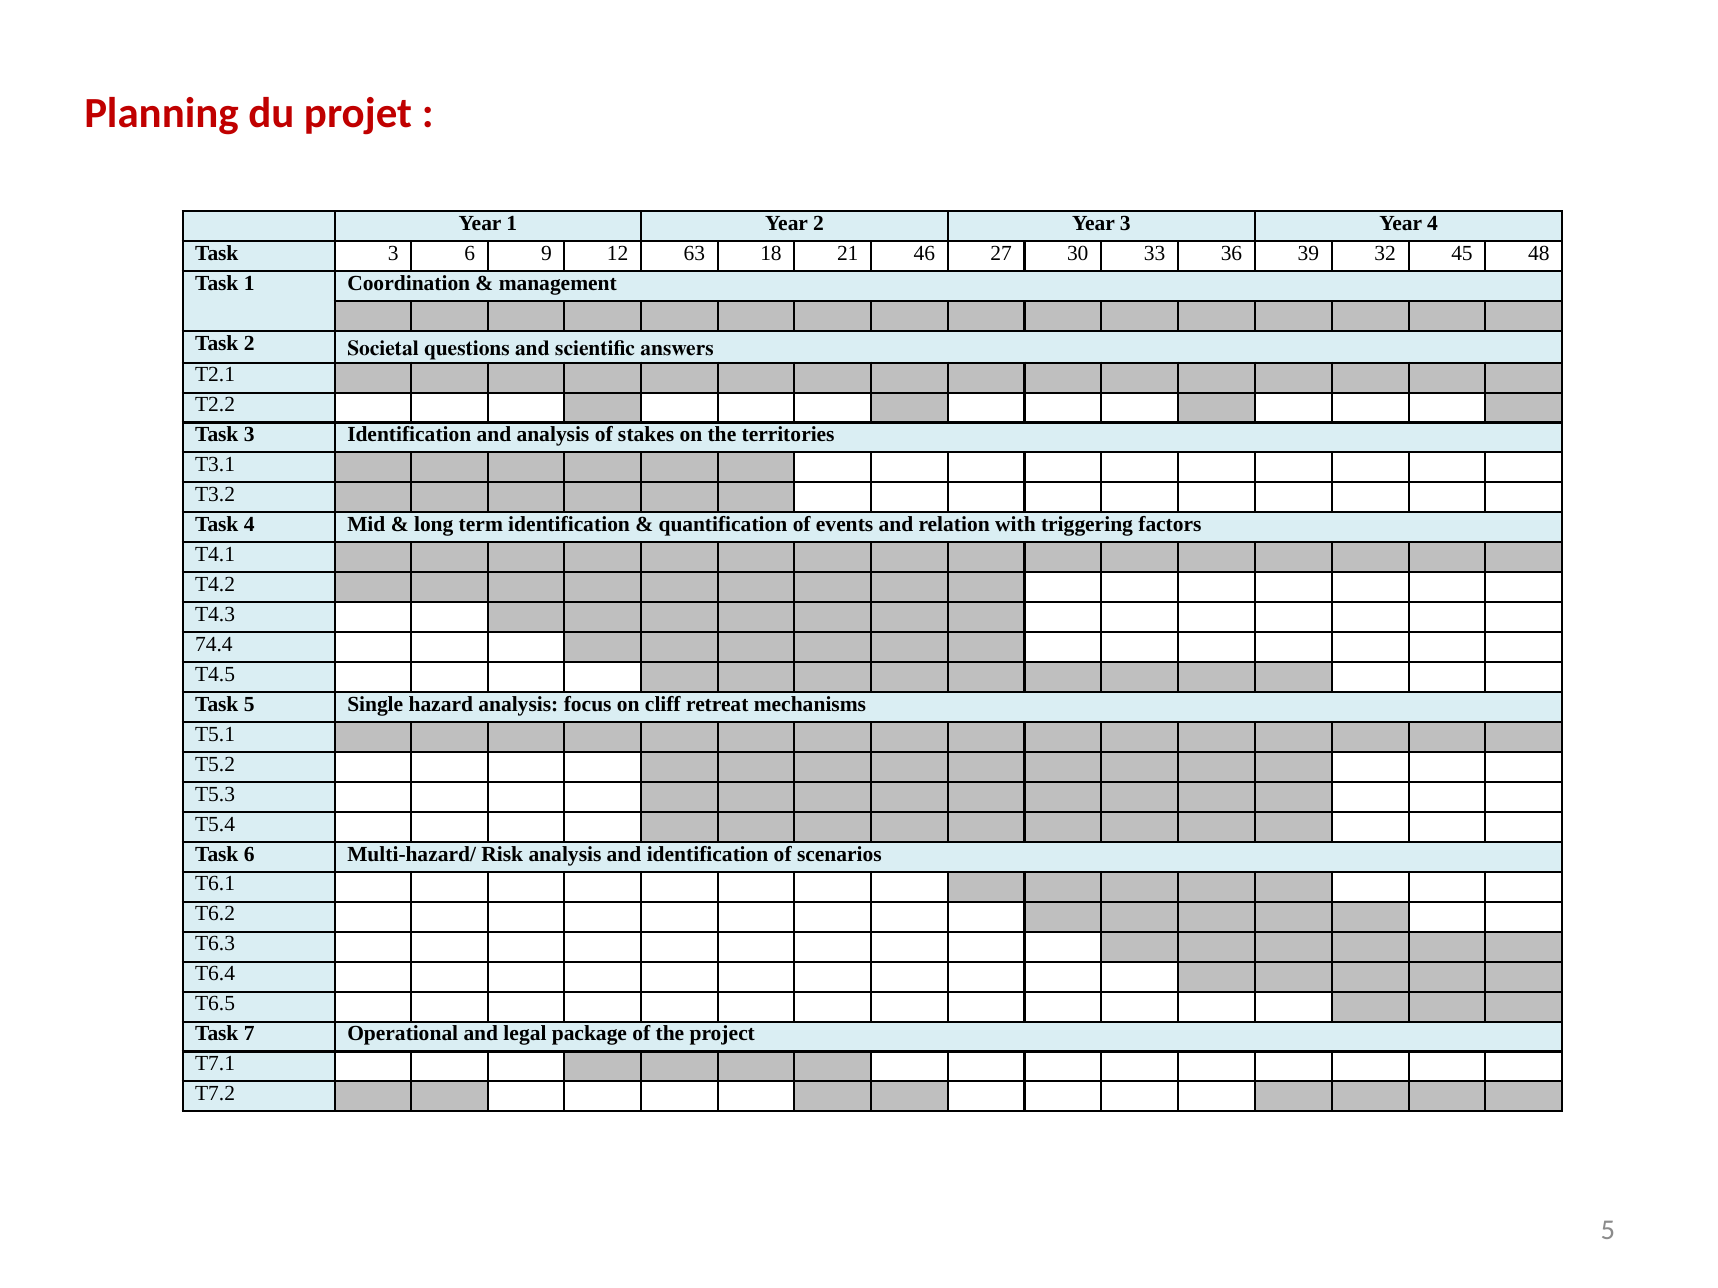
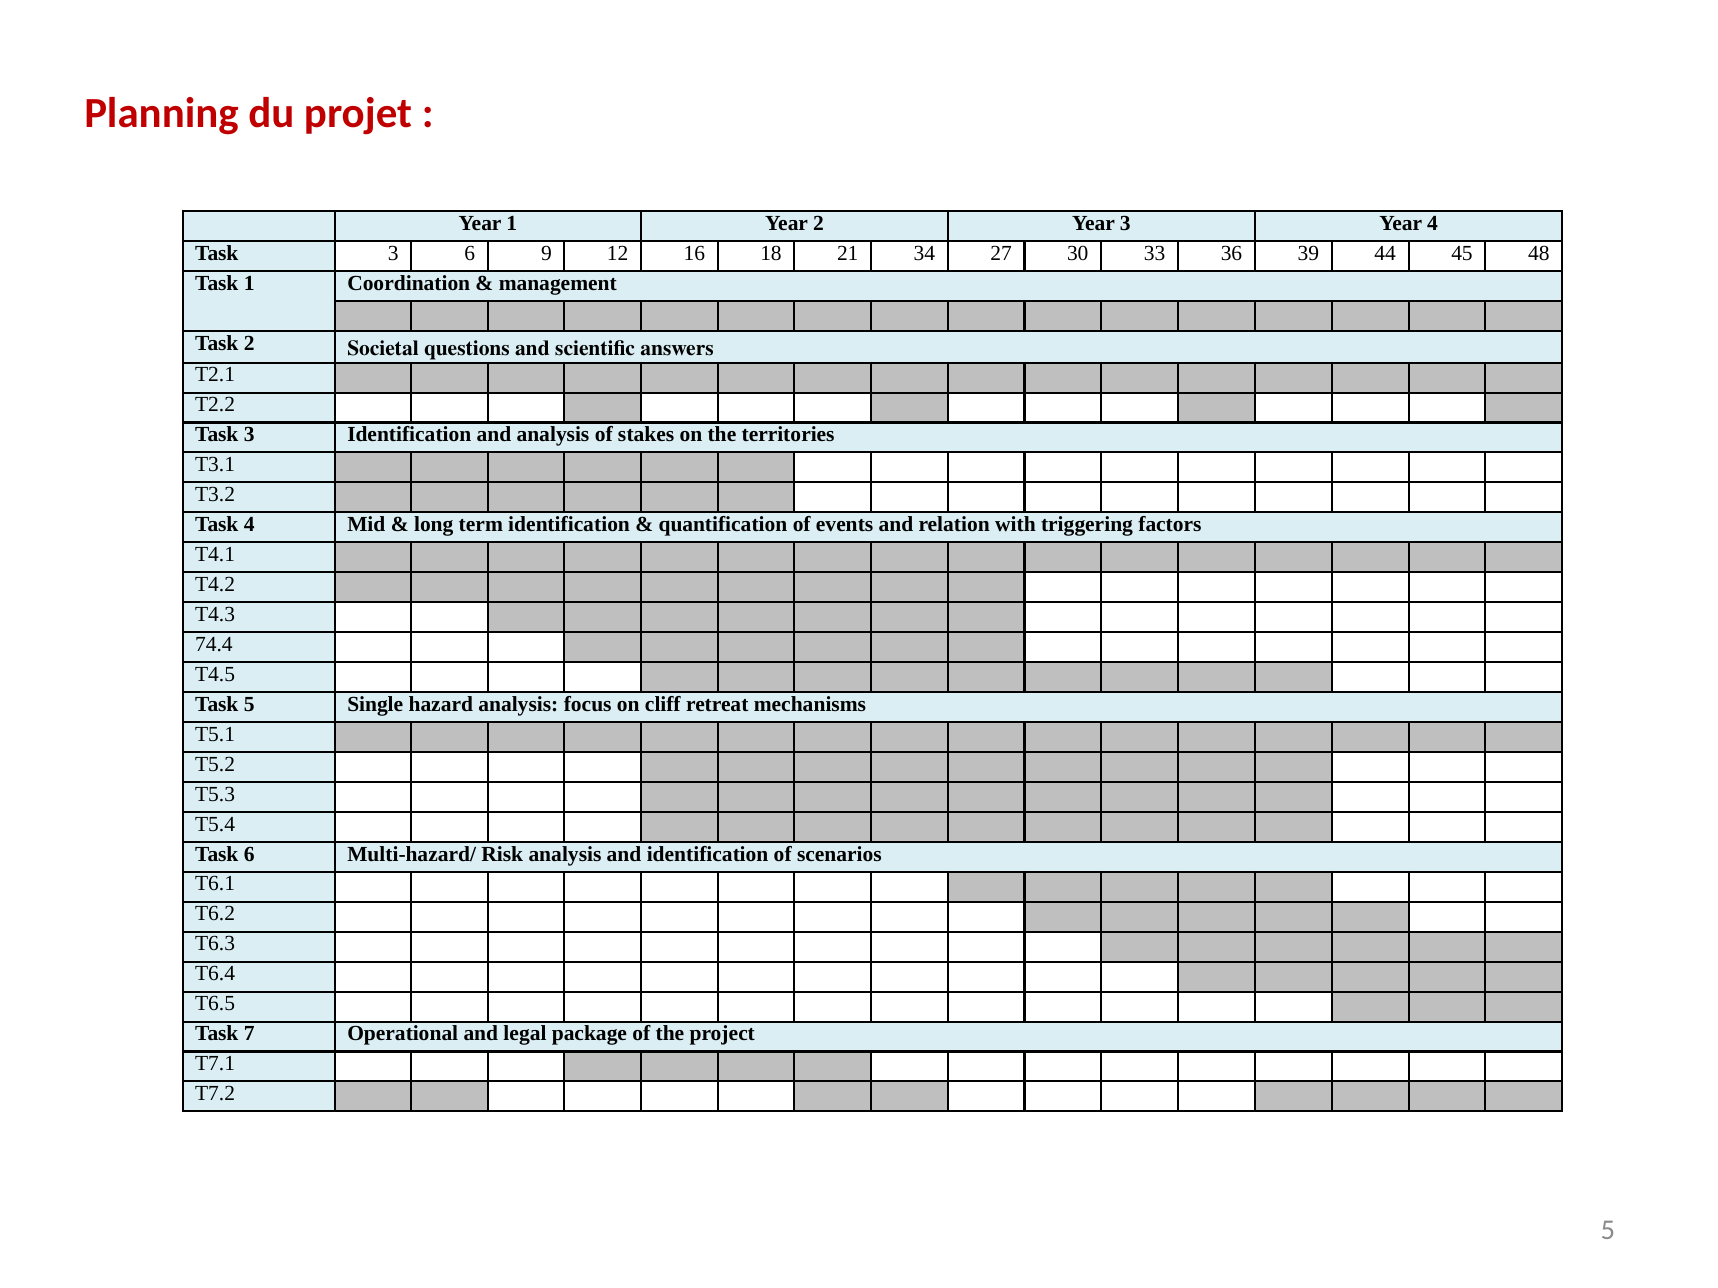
63: 63 -> 16
46: 46 -> 34
32: 32 -> 44
